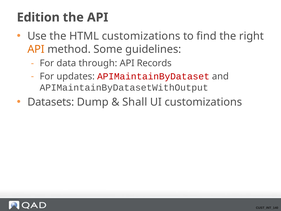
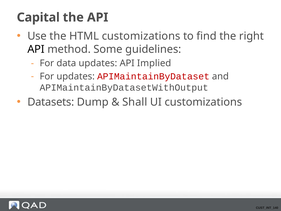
Edition: Edition -> Capital
API at (36, 49) colour: orange -> black
data through: through -> updates
Records: Records -> Implied
